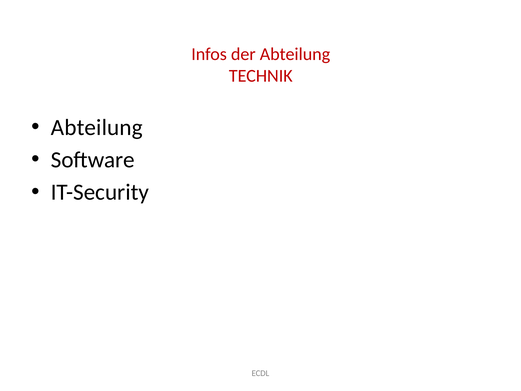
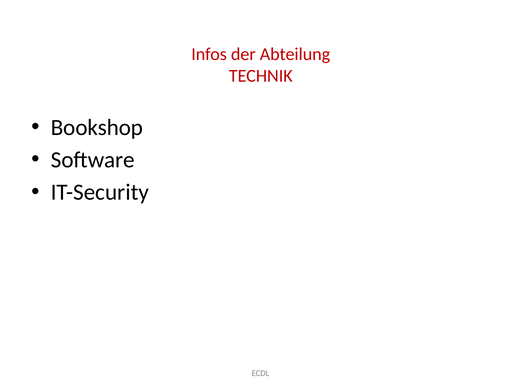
Abteilung at (97, 127): Abteilung -> Bookshop
